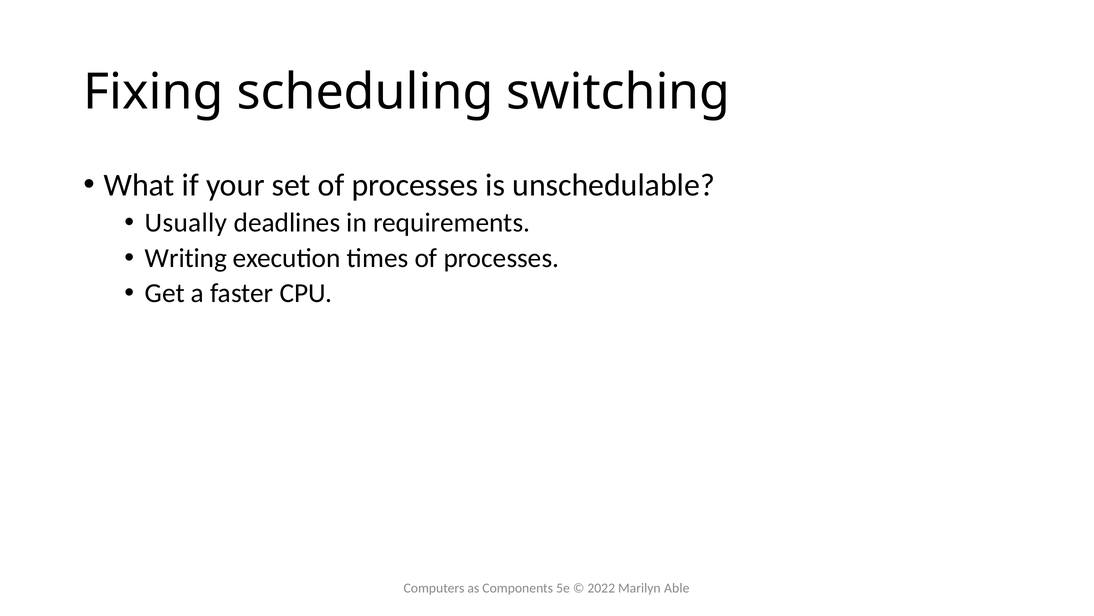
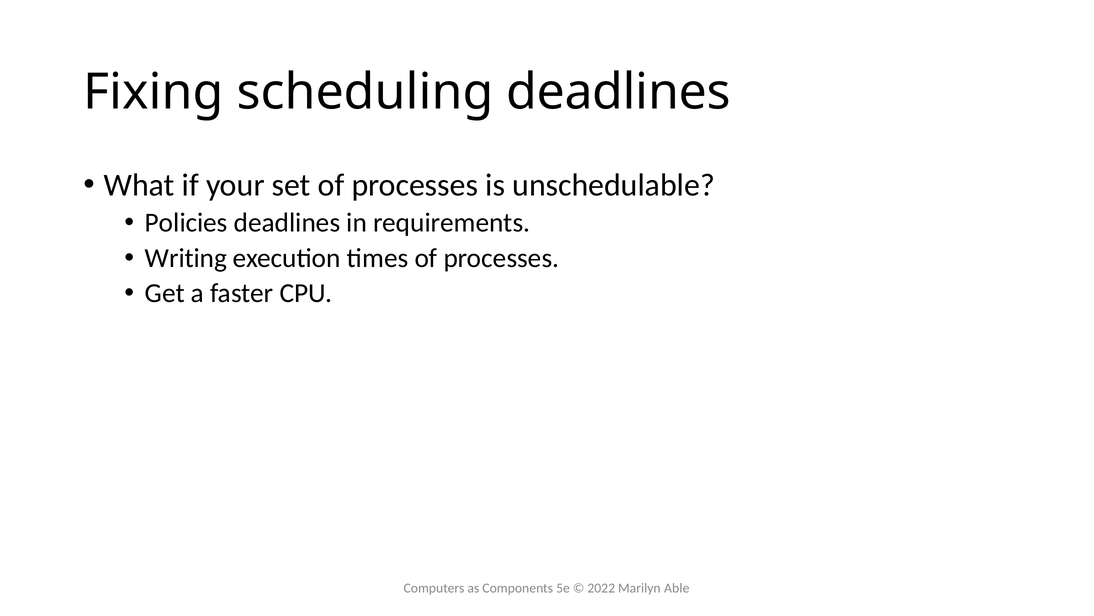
scheduling switching: switching -> deadlines
Usually: Usually -> Policies
